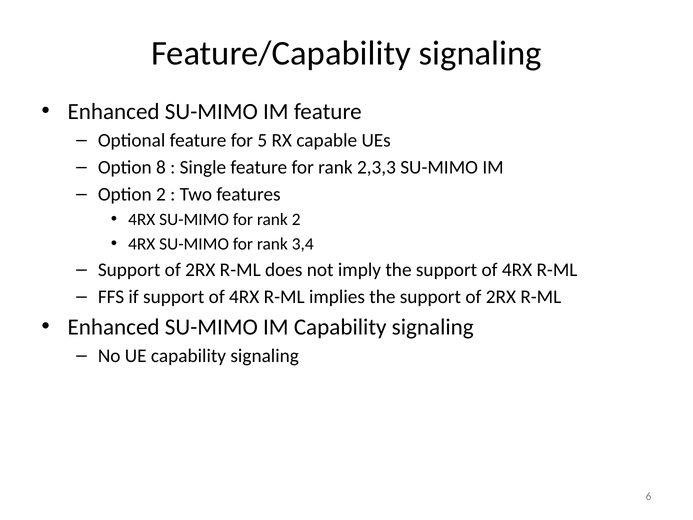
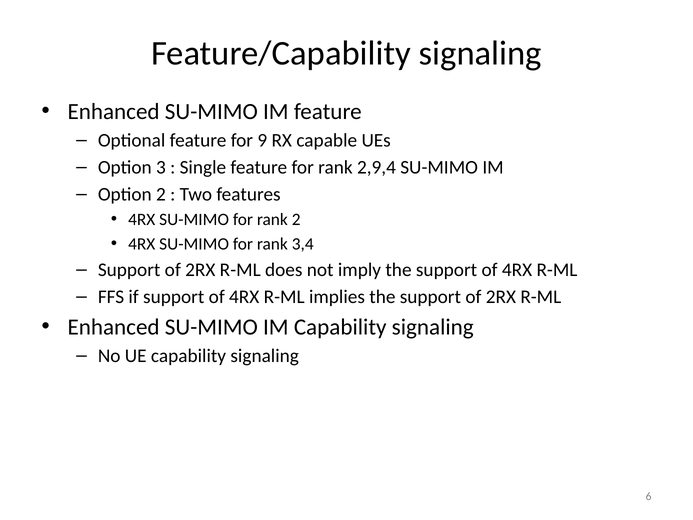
5: 5 -> 9
8: 8 -> 3
2,3,3: 2,3,3 -> 2,9,4
